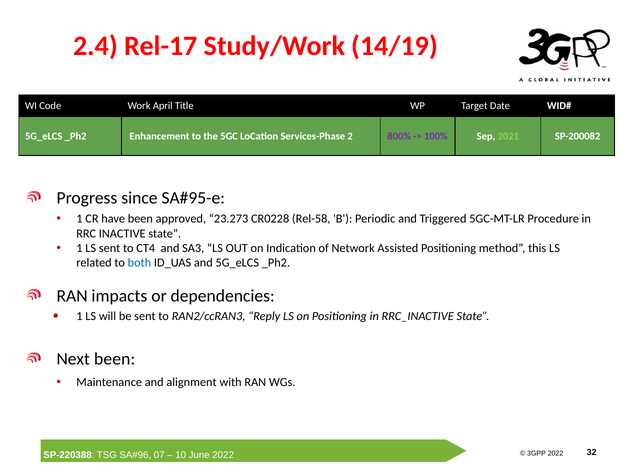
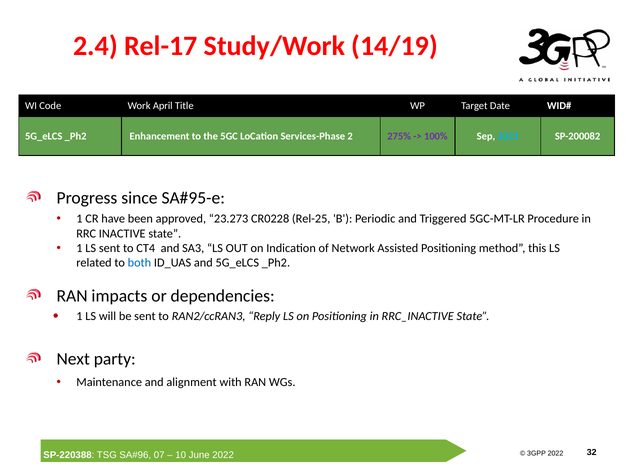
800%: 800% -> 275%
2021 colour: light green -> light blue
Rel-58: Rel-58 -> Rel-25
Next been: been -> party
